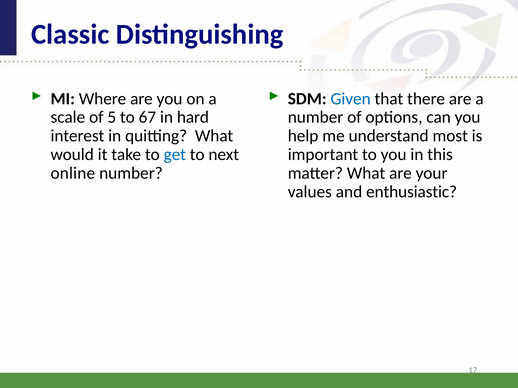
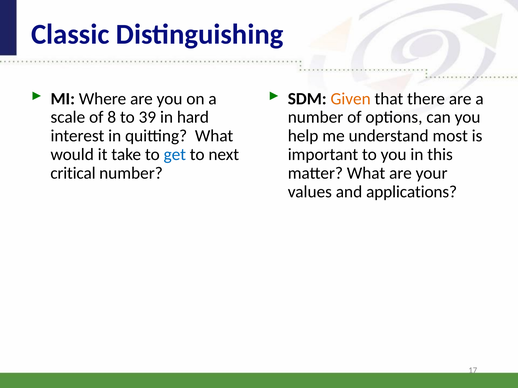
Given colour: blue -> orange
5: 5 -> 8
67: 67 -> 39
online: online -> critical
enthusiastic: enthusiastic -> applications
